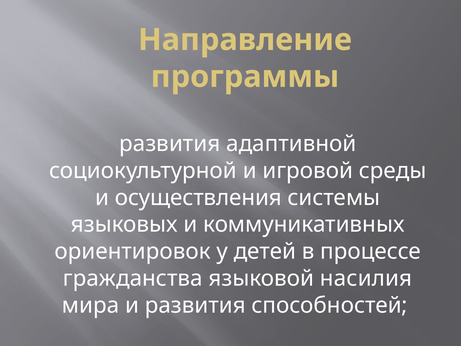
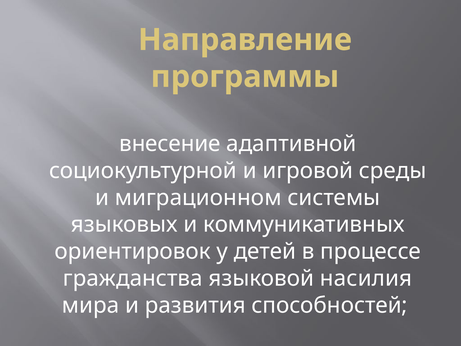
развития at (170, 144): развития -> внесение
осуществления: осуществления -> миграционном
